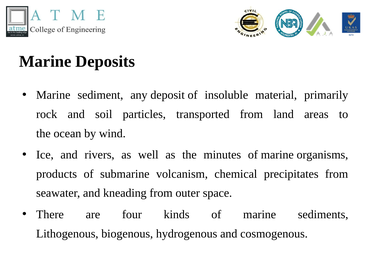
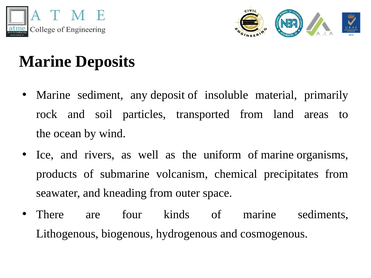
minutes: minutes -> uniform
